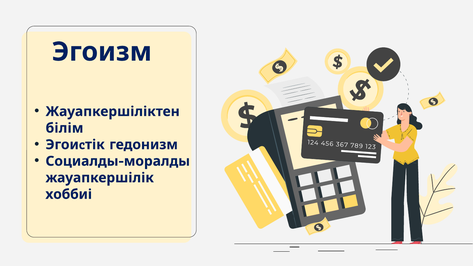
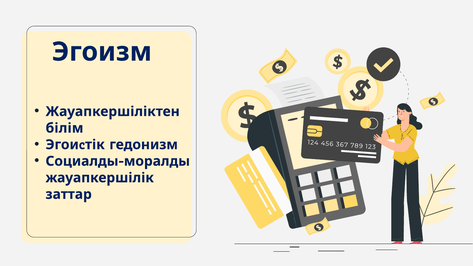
хоббиі: хоббиі -> заттар
